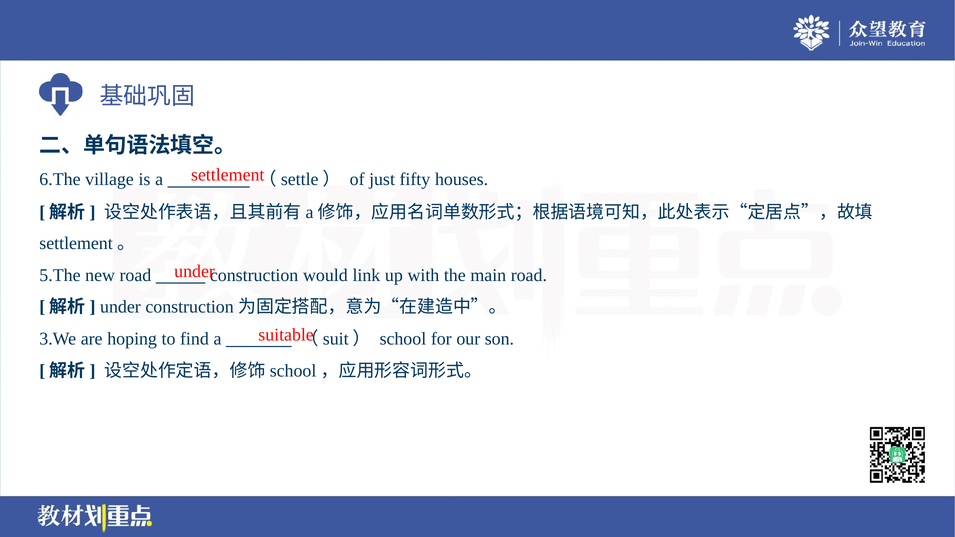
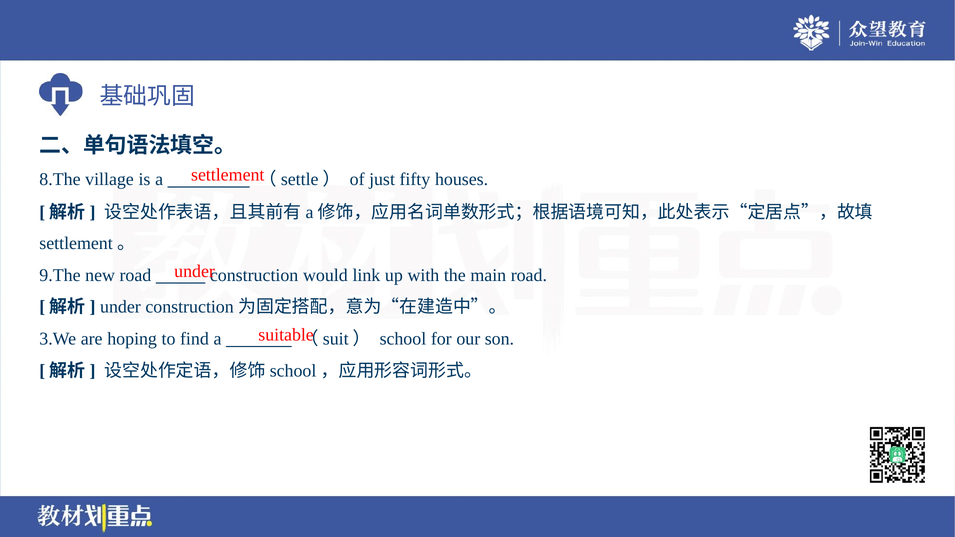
6.The: 6.The -> 8.The
5.The: 5.The -> 9.The
